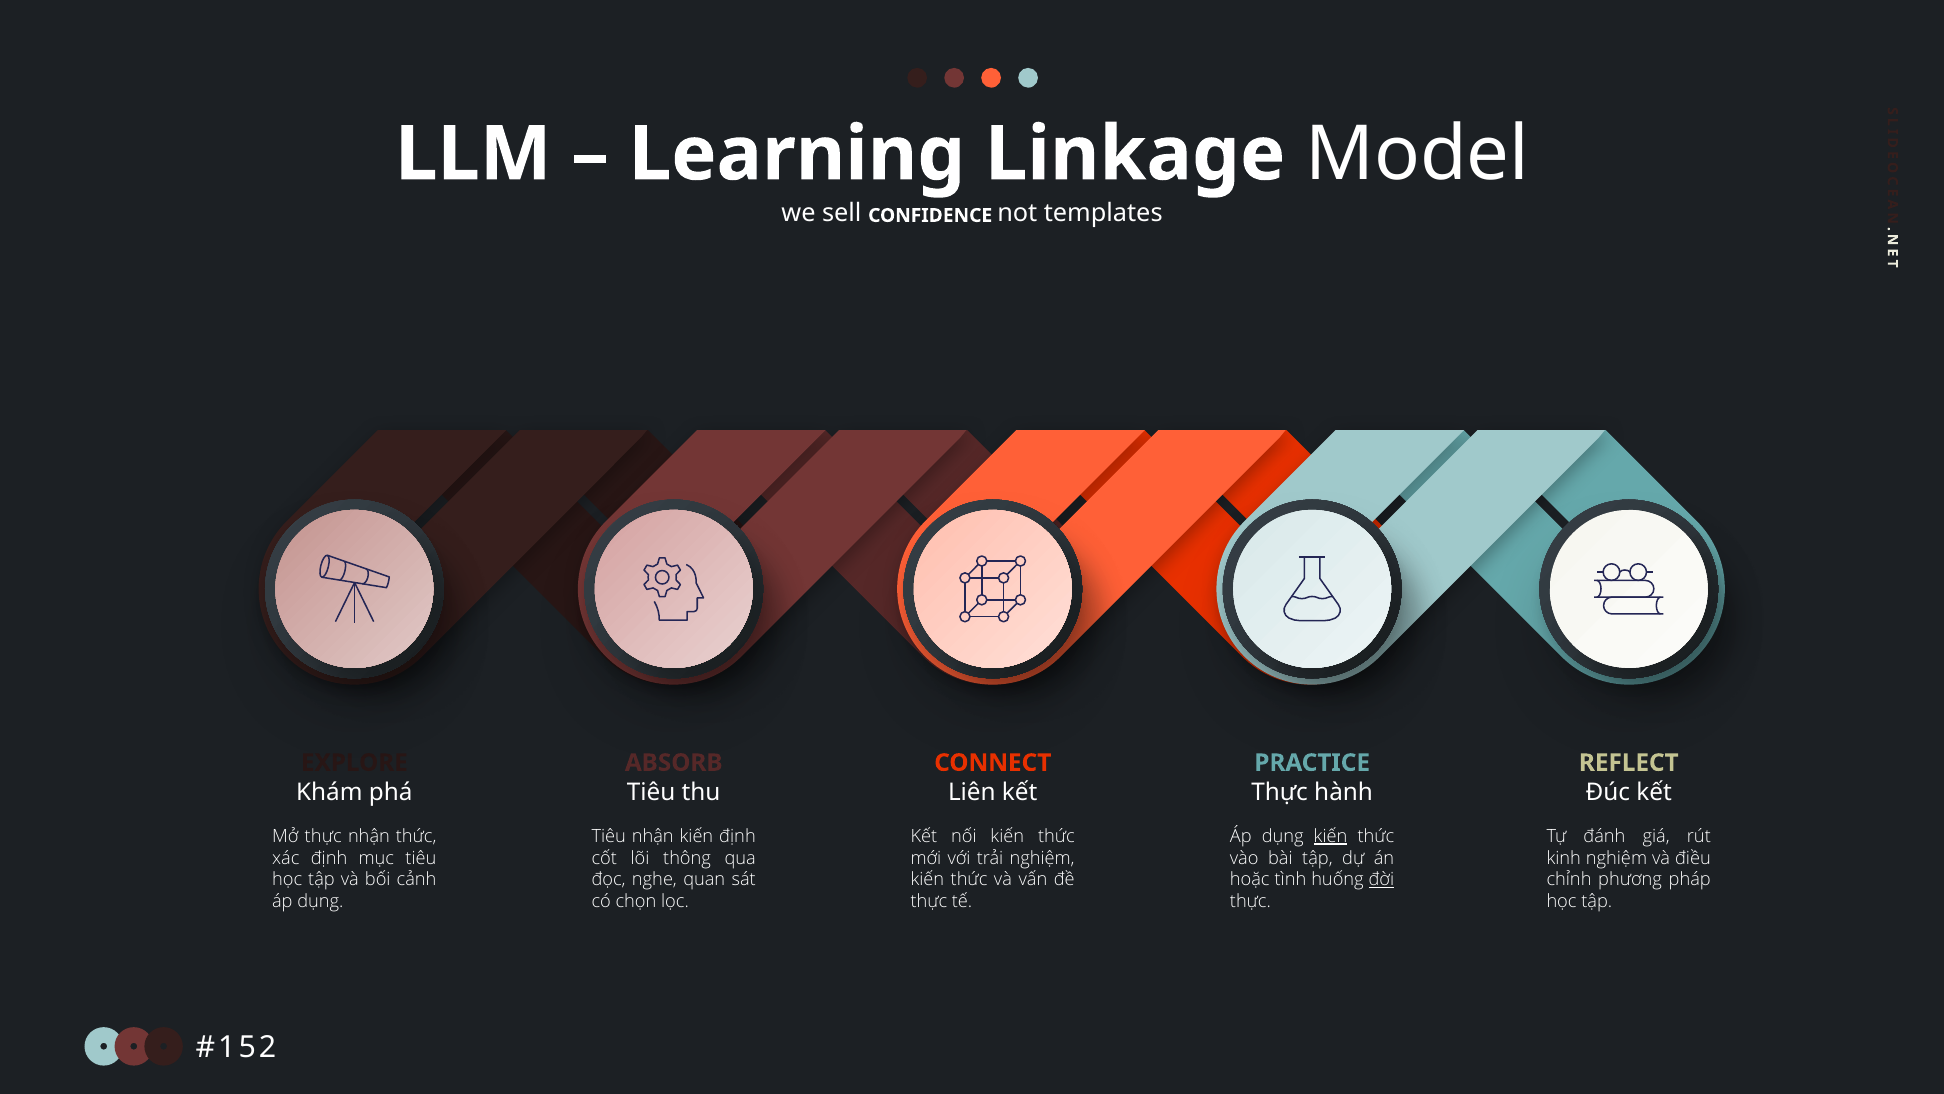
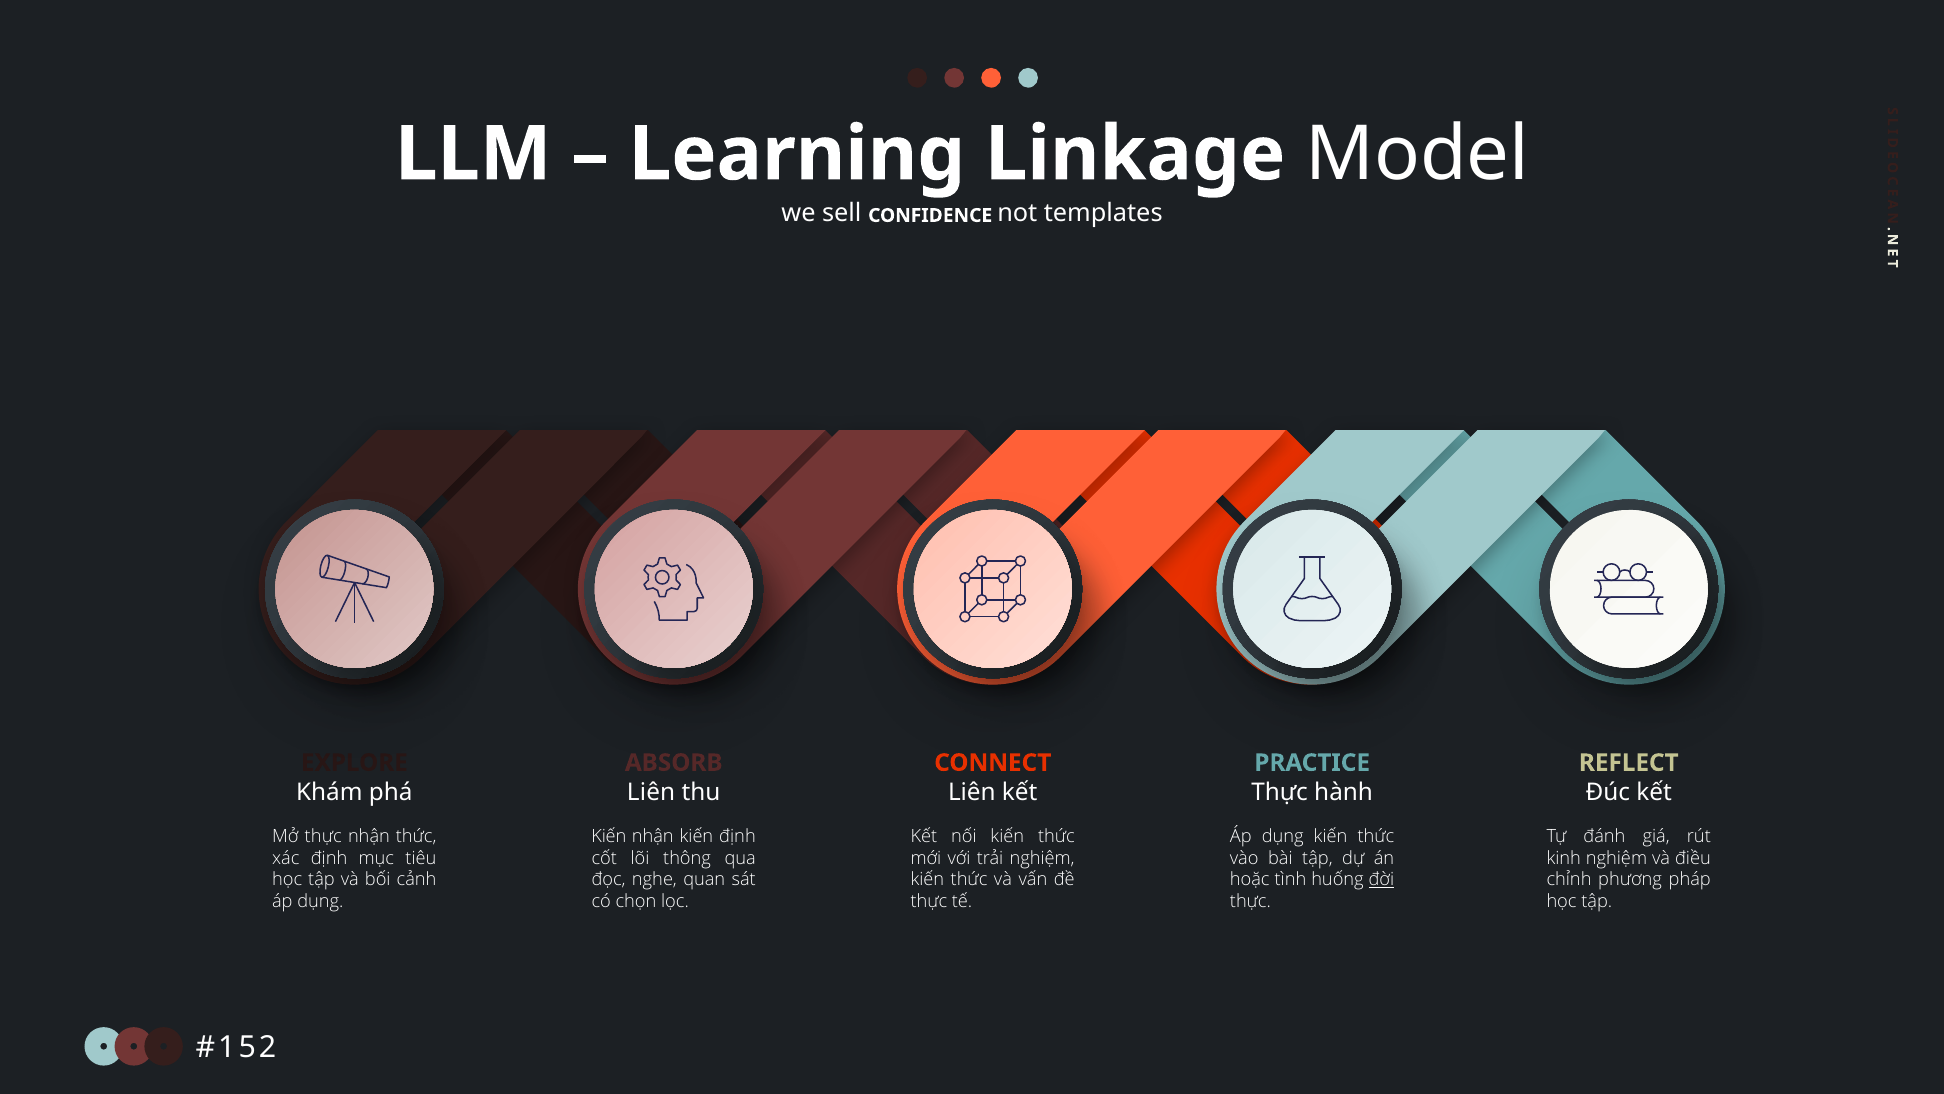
Tiêu at (651, 792): Tiêu -> Liên
Tiêu at (609, 836): Tiêu -> Kiến
kiến at (1331, 836) underline: present -> none
